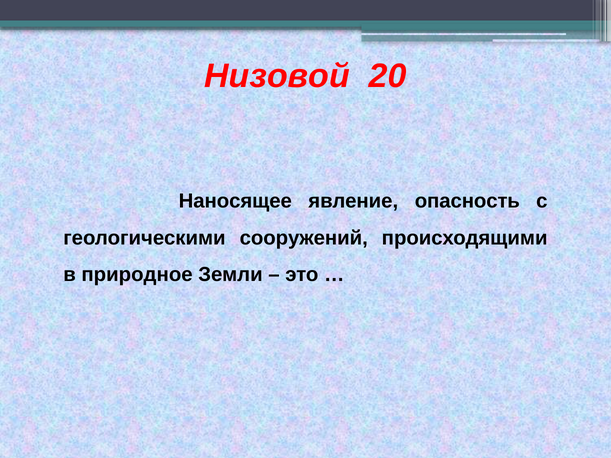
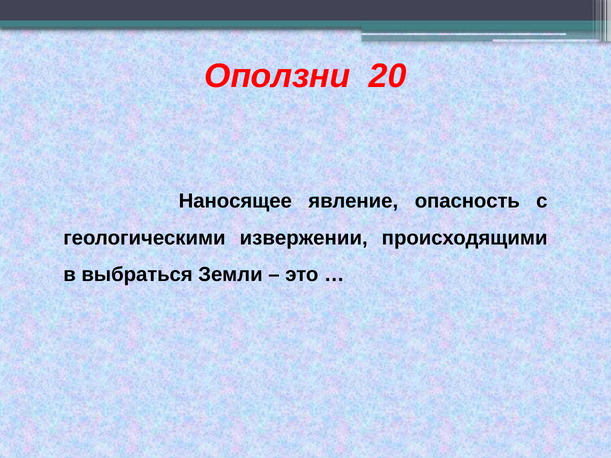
Низовой: Низовой -> Оползни
сооружений: сооружений -> извержении
природное: природное -> выбраться
